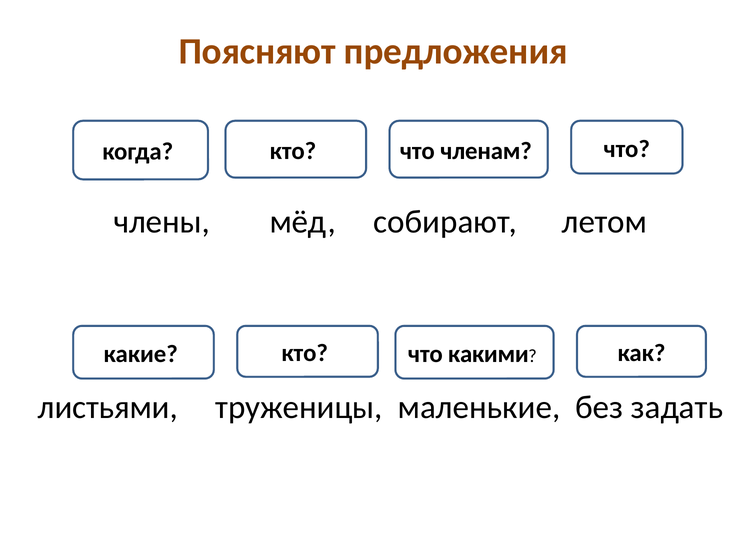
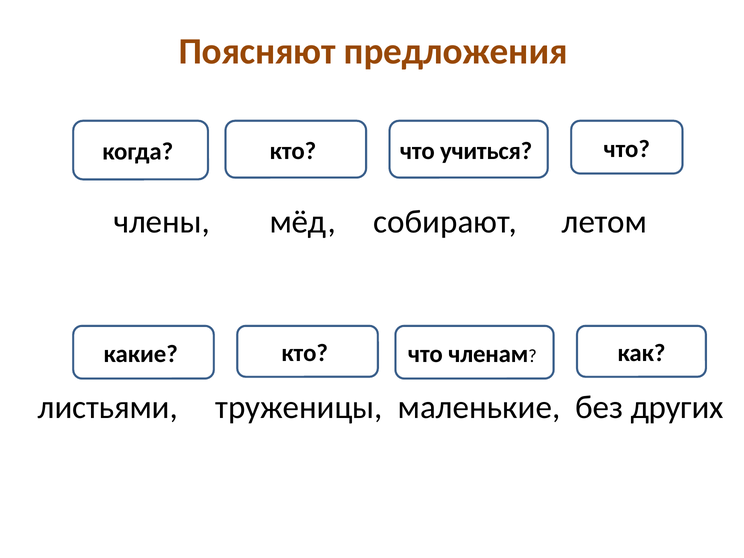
членам: членам -> учиться
какими: какими -> членам
задать: задать -> других
